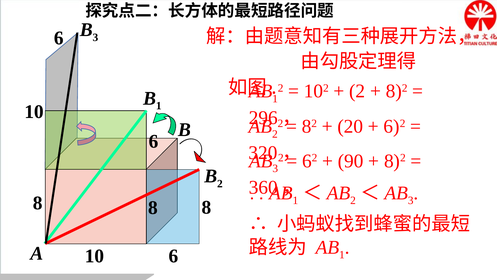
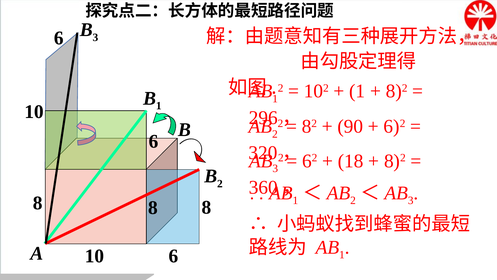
2 at (357, 91): 2 -> 1
20: 20 -> 90
90: 90 -> 18
